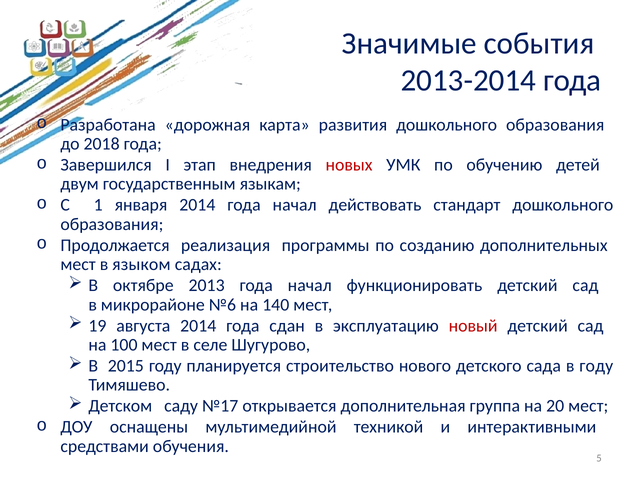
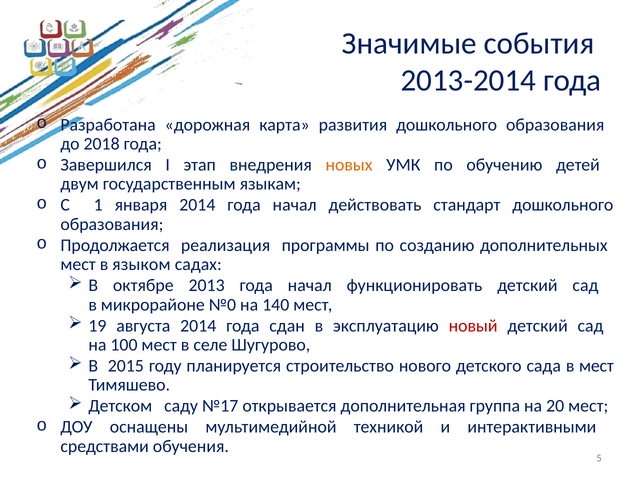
новых colour: red -> orange
№6: №6 -> №0
в году: году -> мест
